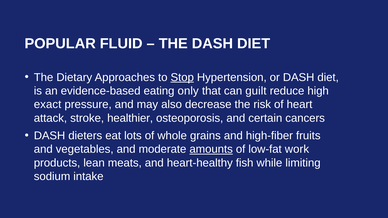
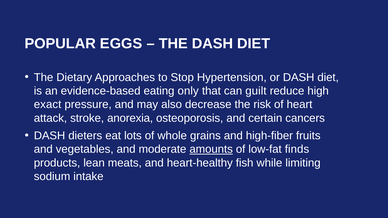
FLUID: FLUID -> EGGS
Stop underline: present -> none
healthier: healthier -> anorexia
work: work -> finds
